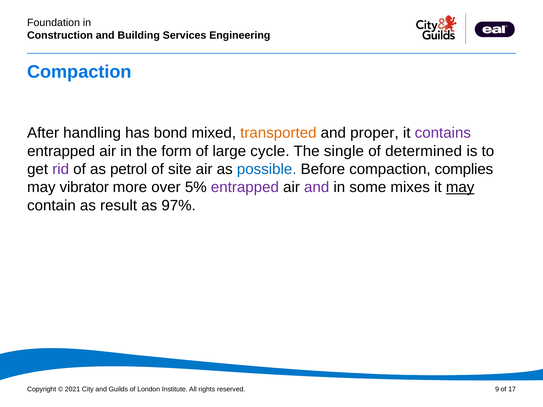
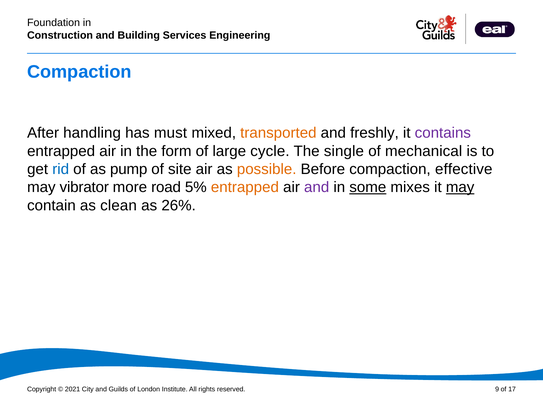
bond: bond -> must
proper: proper -> freshly
determined: determined -> mechanical
rid colour: purple -> blue
petrol: petrol -> pump
possible colour: blue -> orange
complies: complies -> effective
over: over -> road
entrapped at (245, 187) colour: purple -> orange
some underline: none -> present
result: result -> clean
97%: 97% -> 26%
